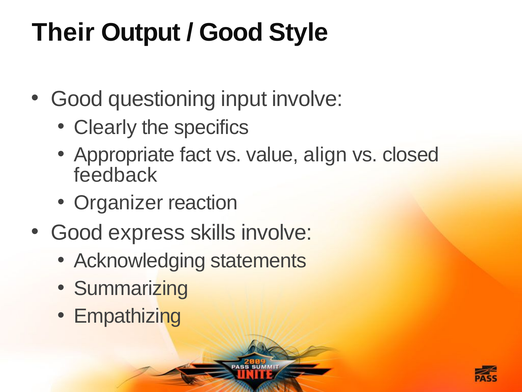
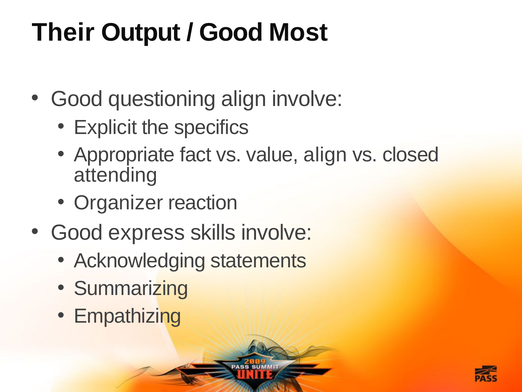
Style: Style -> Most
questioning input: input -> align
Clearly: Clearly -> Explicit
feedback: feedback -> attending
